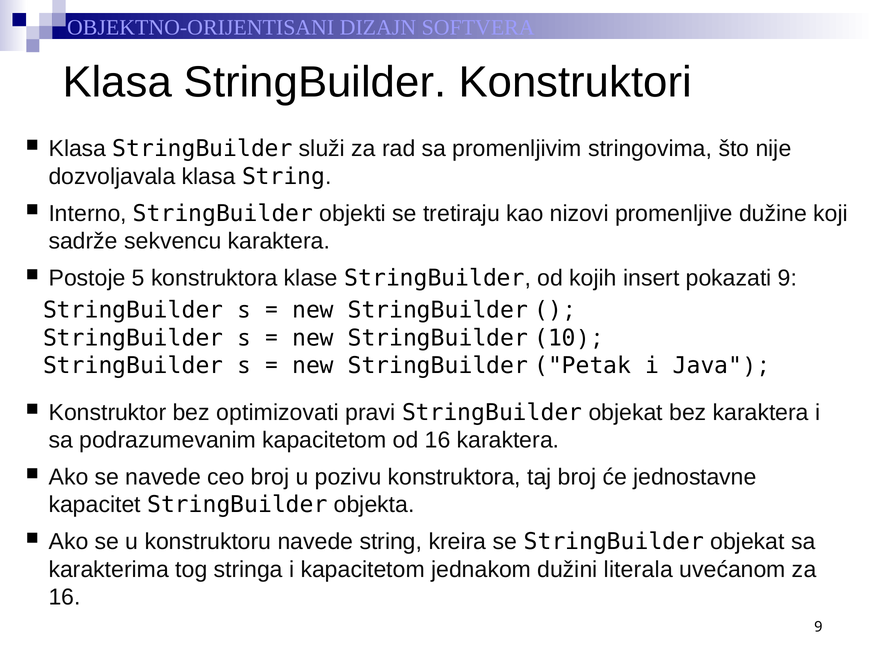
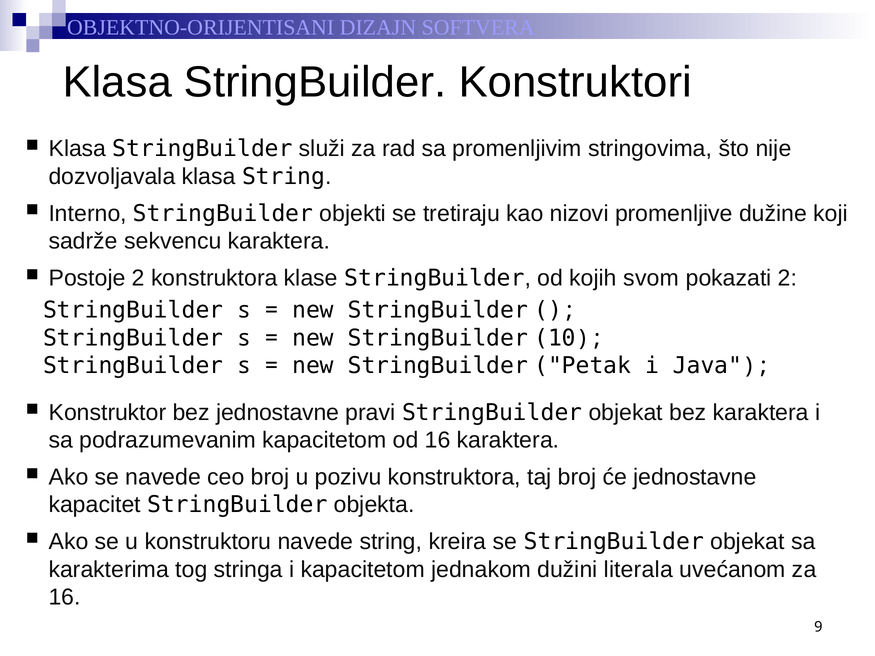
Postoje 5: 5 -> 2
insert: insert -> svom
pokazati 9: 9 -> 2
bez optimizovati: optimizovati -> jednostavne
